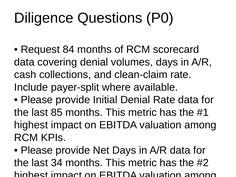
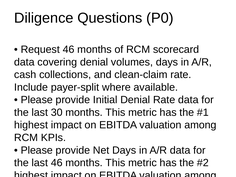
Request 84: 84 -> 46
85: 85 -> 30
last 34: 34 -> 46
